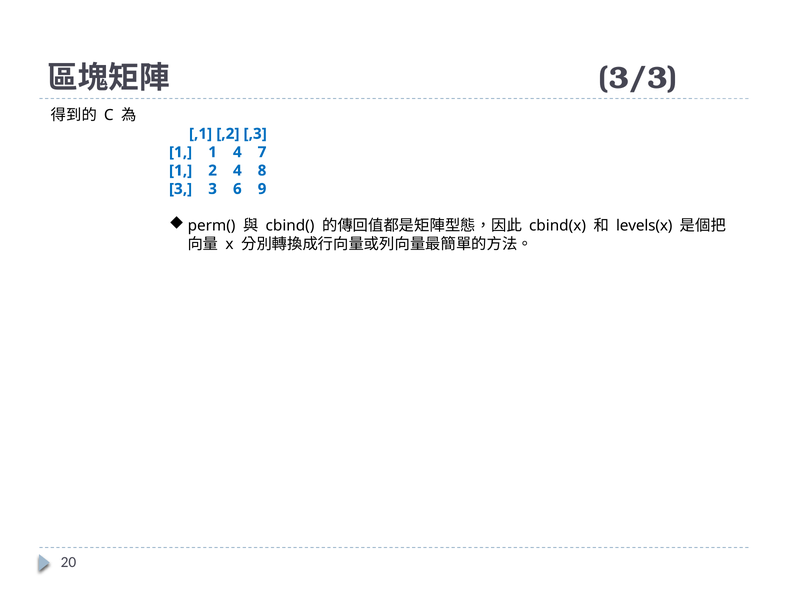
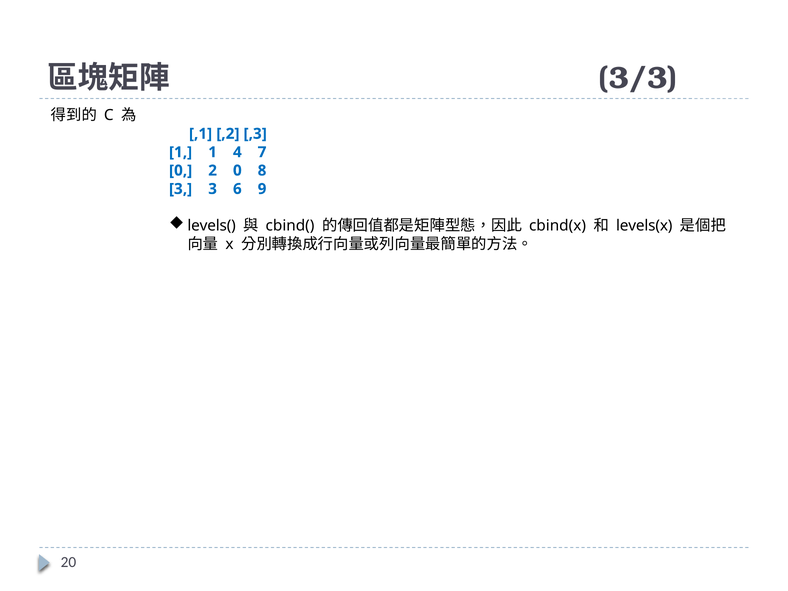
1 at (181, 171): 1 -> 0
2 4: 4 -> 0
perm(: perm( -> levels(
